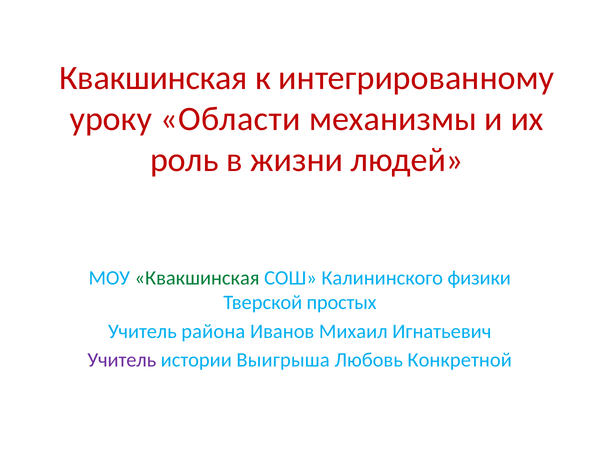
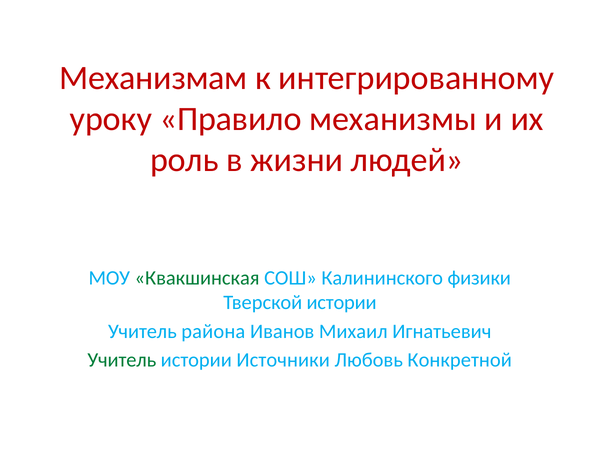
Квакшинская at (153, 78): Квакшинская -> Механизмам
Области: Области -> Правило
Тверской простых: простых -> истории
Учитель at (122, 360) colour: purple -> green
Выигрыша: Выигрыша -> Источники
